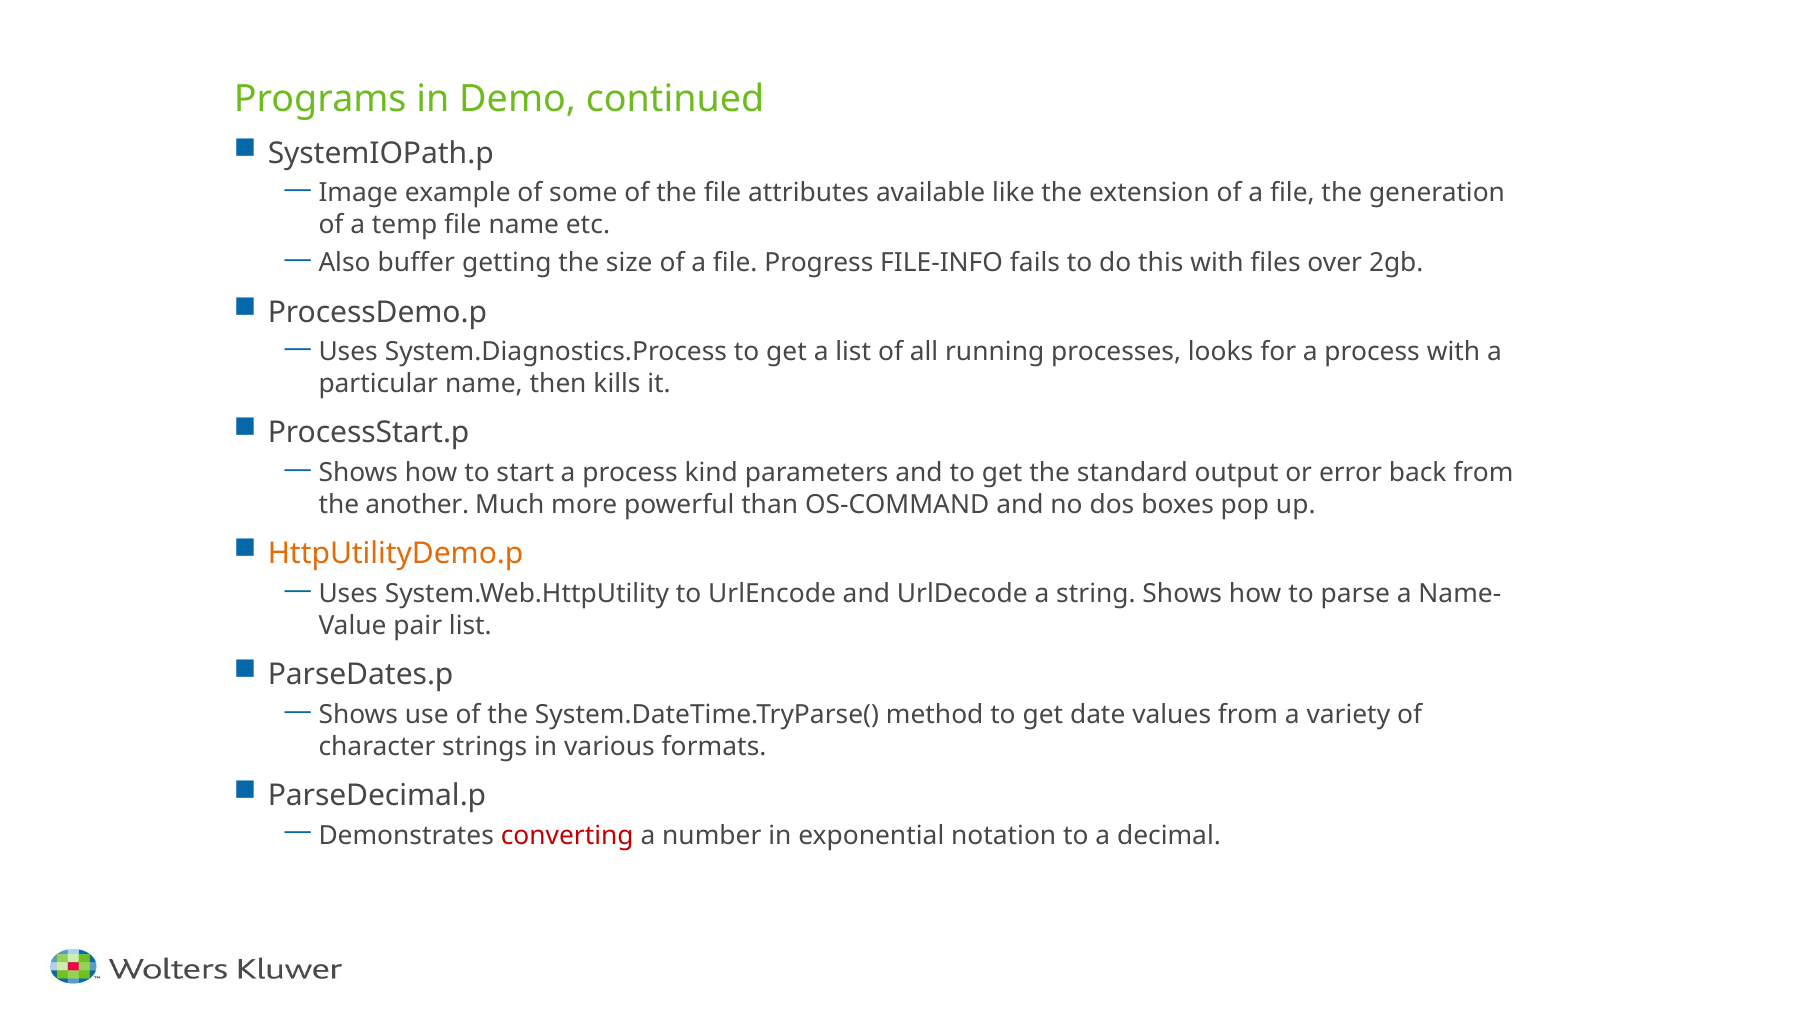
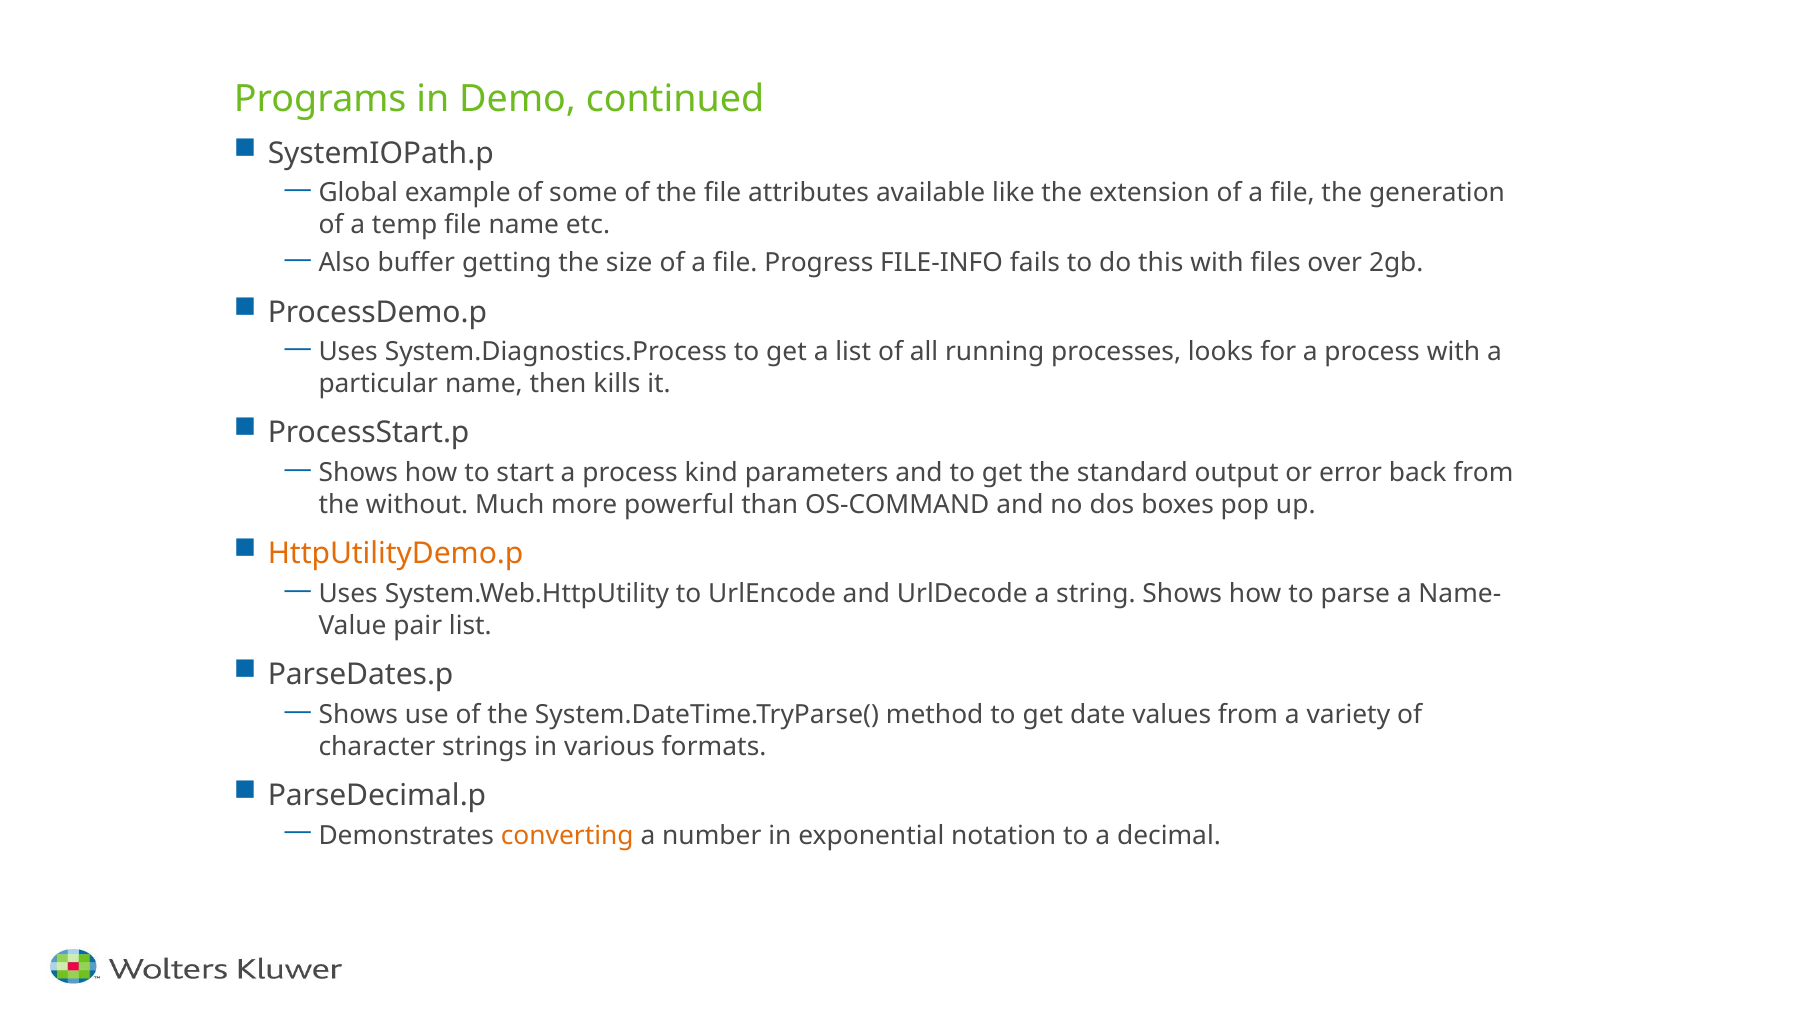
Image: Image -> Global
another: another -> without
converting colour: red -> orange
